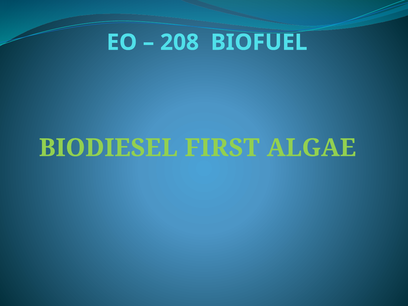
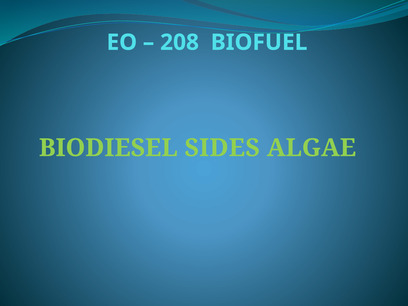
FIRST: FIRST -> SIDES
